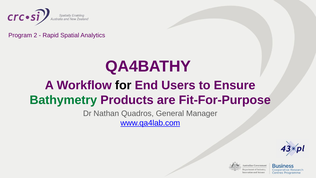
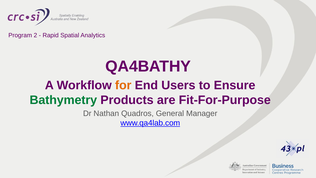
for colour: black -> orange
